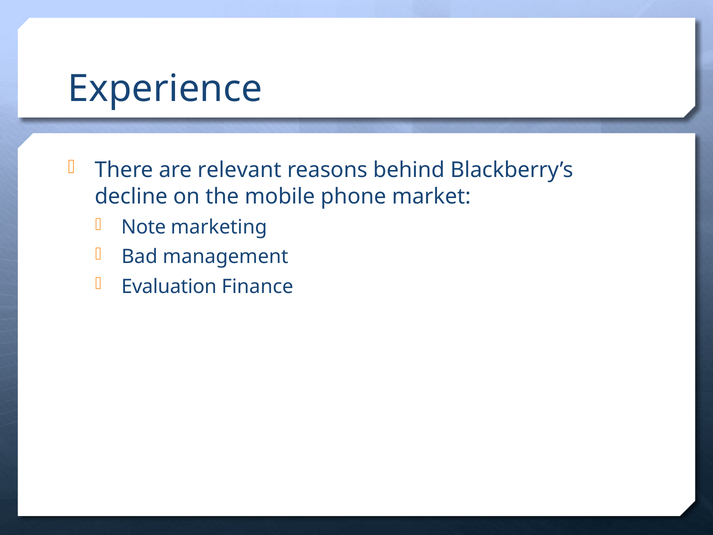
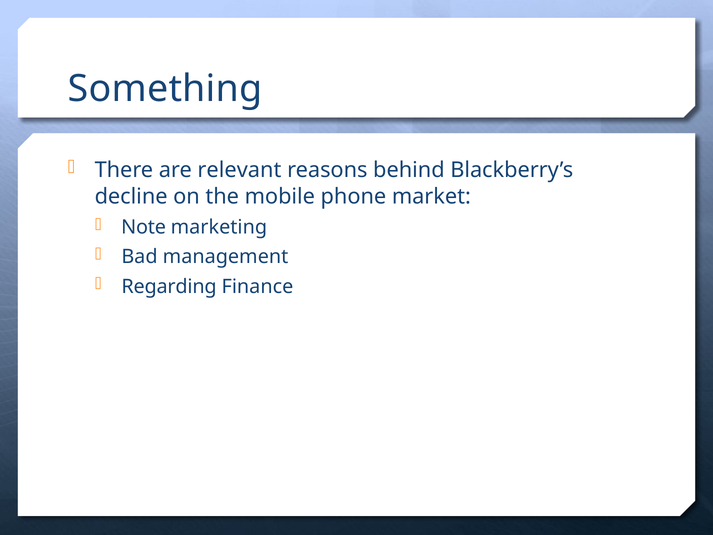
Experience: Experience -> Something
Evaluation: Evaluation -> Regarding
